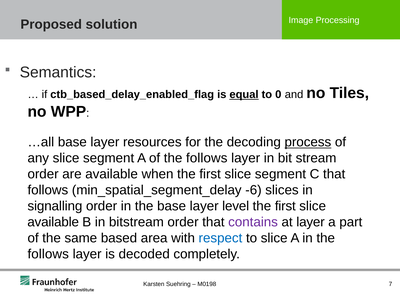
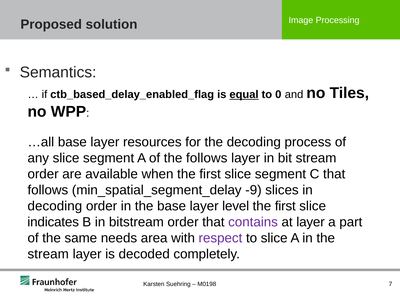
process underline: present -> none
-6: -6 -> -9
signalling at (55, 206): signalling -> decoding
available at (53, 222): available -> indicates
based: based -> needs
respect colour: blue -> purple
follows at (48, 254): follows -> stream
